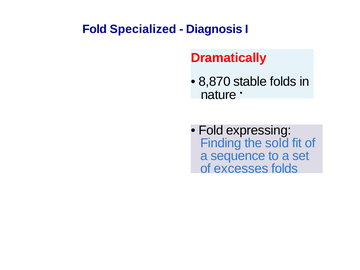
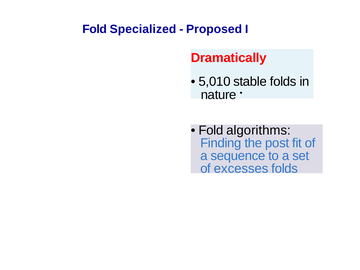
Diagnosis: Diagnosis -> Proposed
8,870: 8,870 -> 5,010
expressing: expressing -> algorithms
sold: sold -> post
